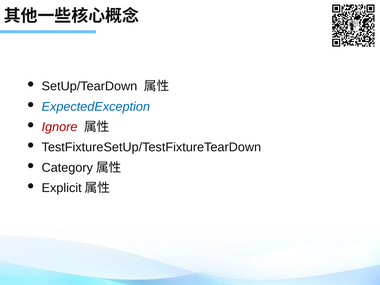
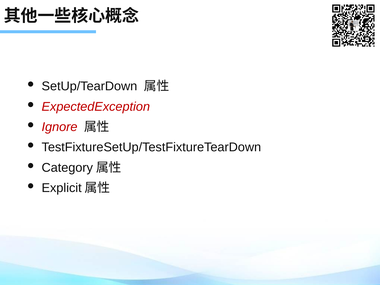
ExpectedException colour: blue -> red
